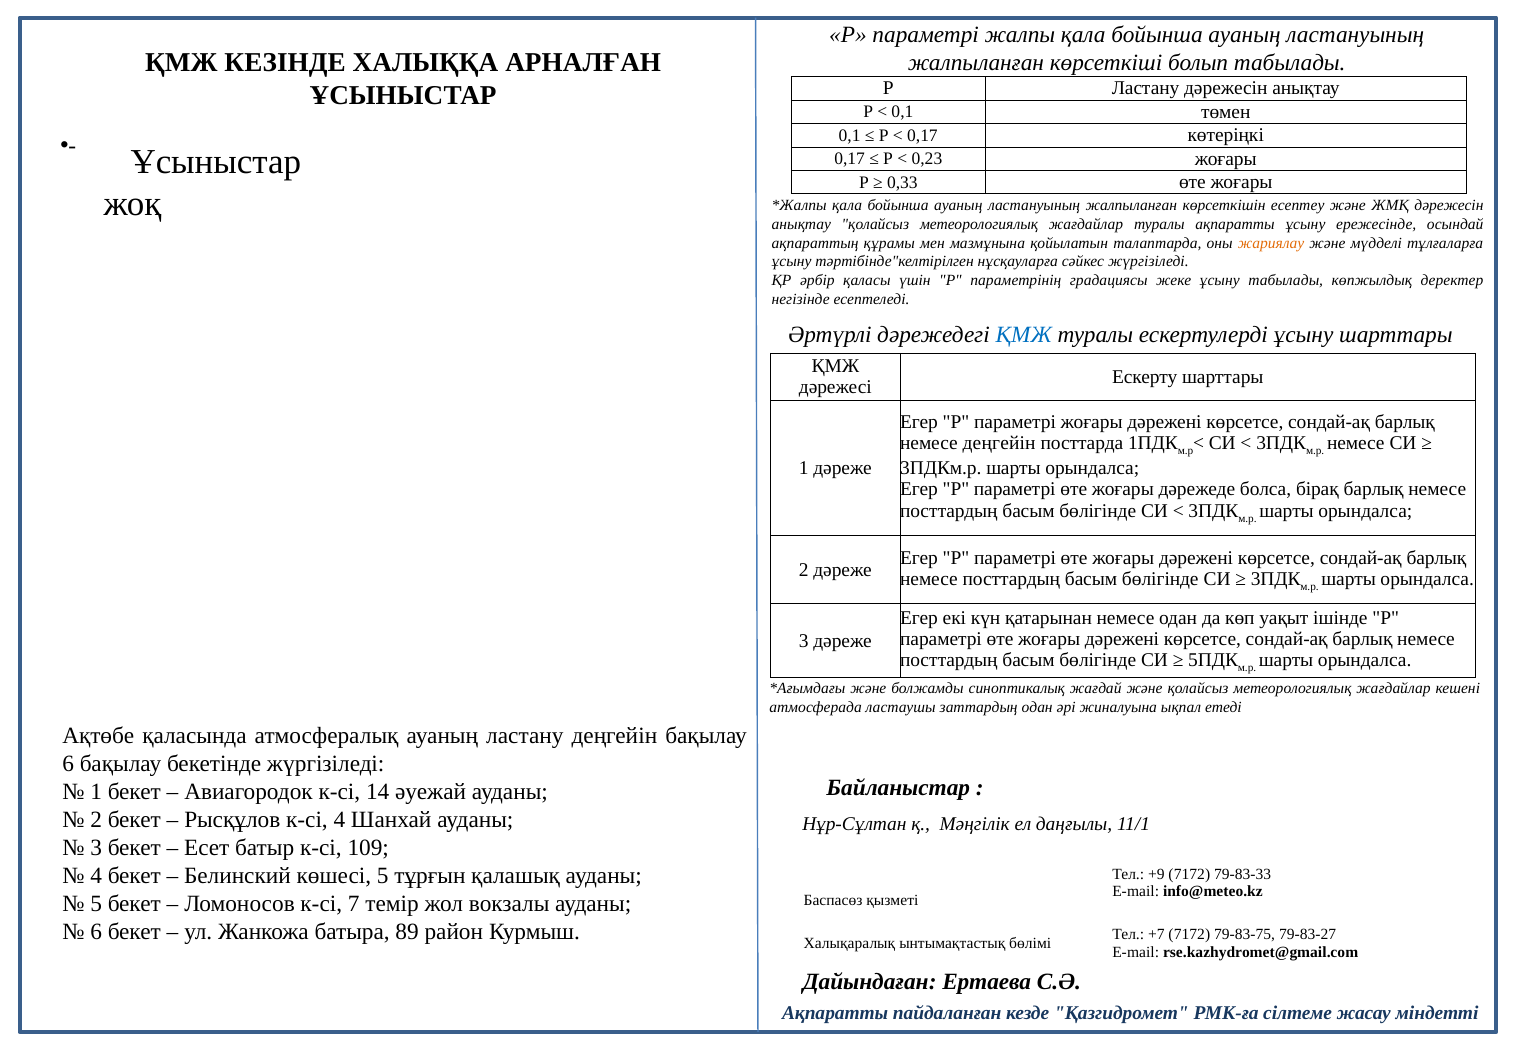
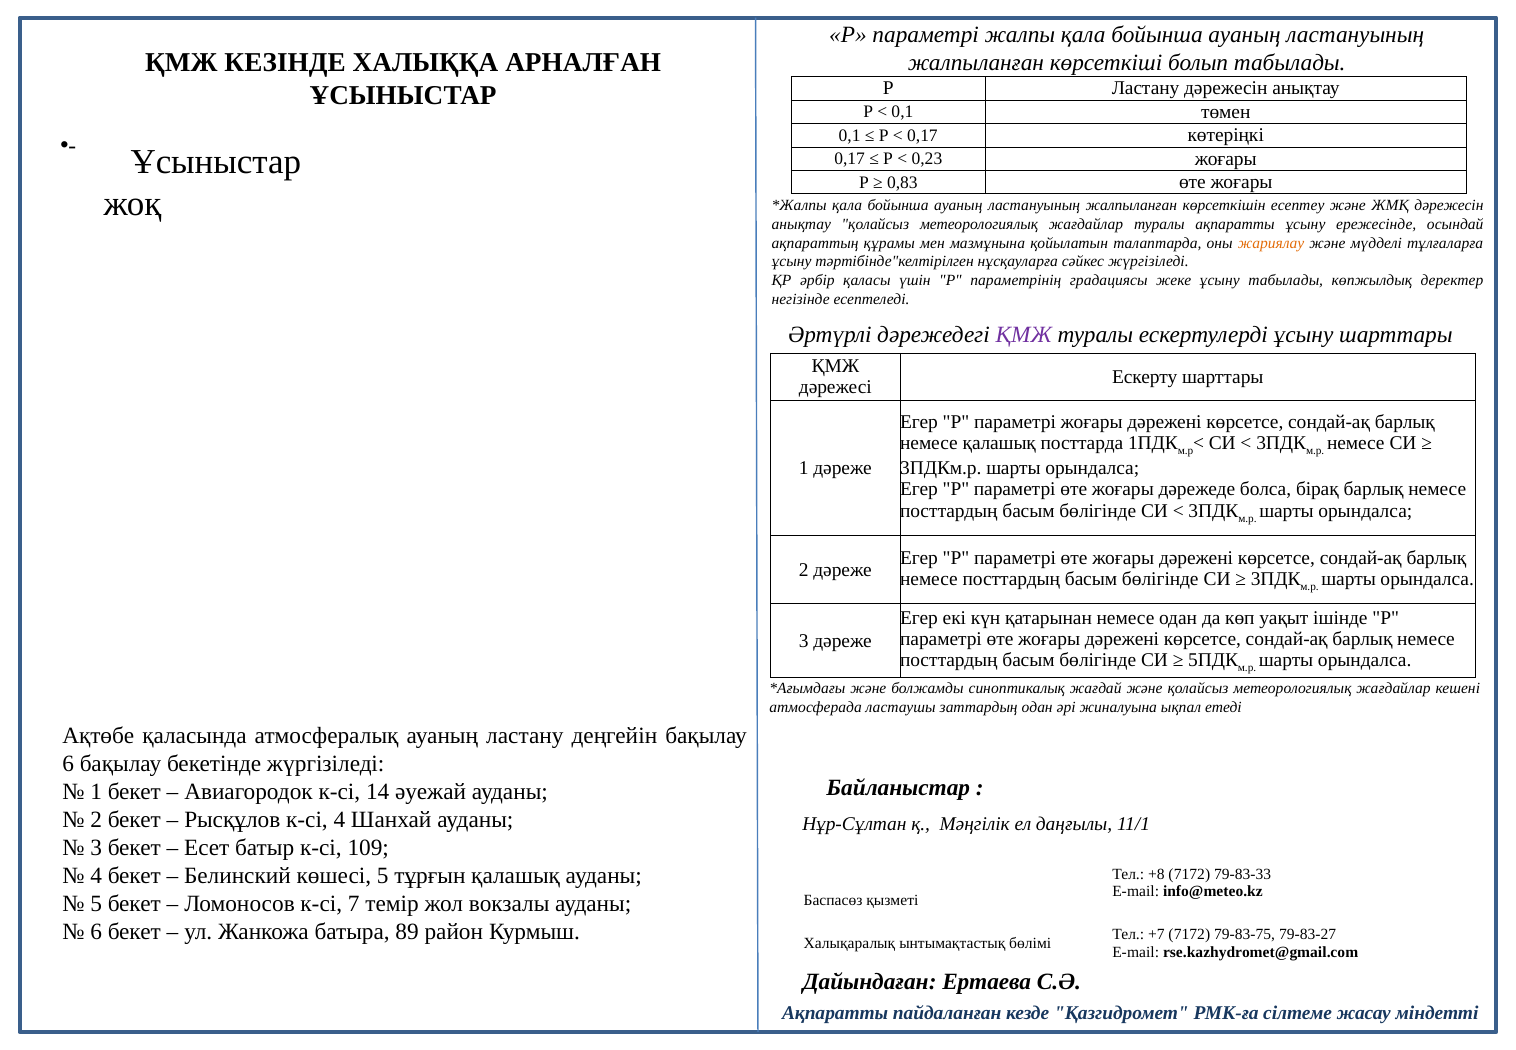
0,33: 0,33 -> 0,83
ҚМЖ at (1024, 335) colour: blue -> purple
немесе деңгейін: деңгейін -> қалашық
+9: +9 -> +8
